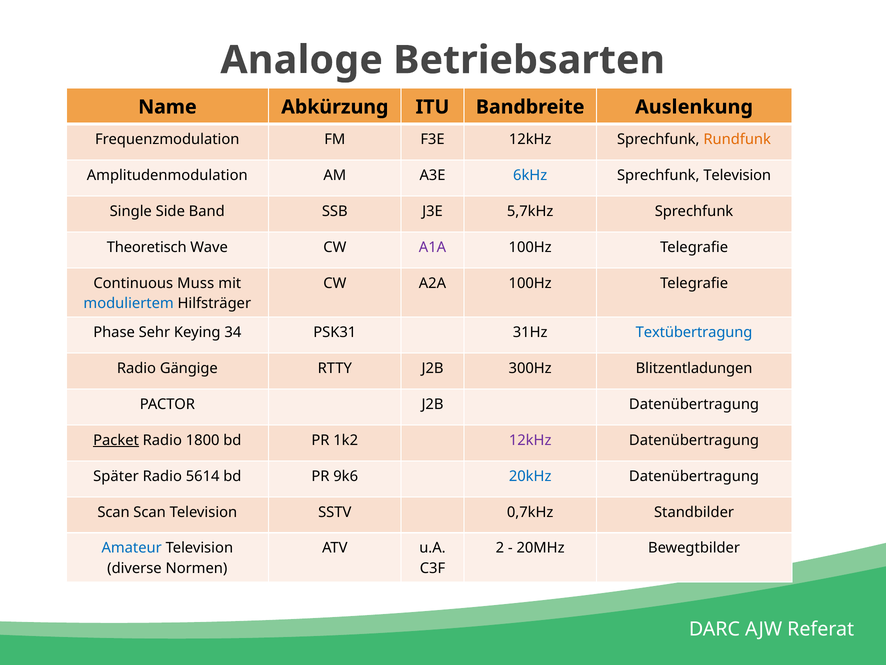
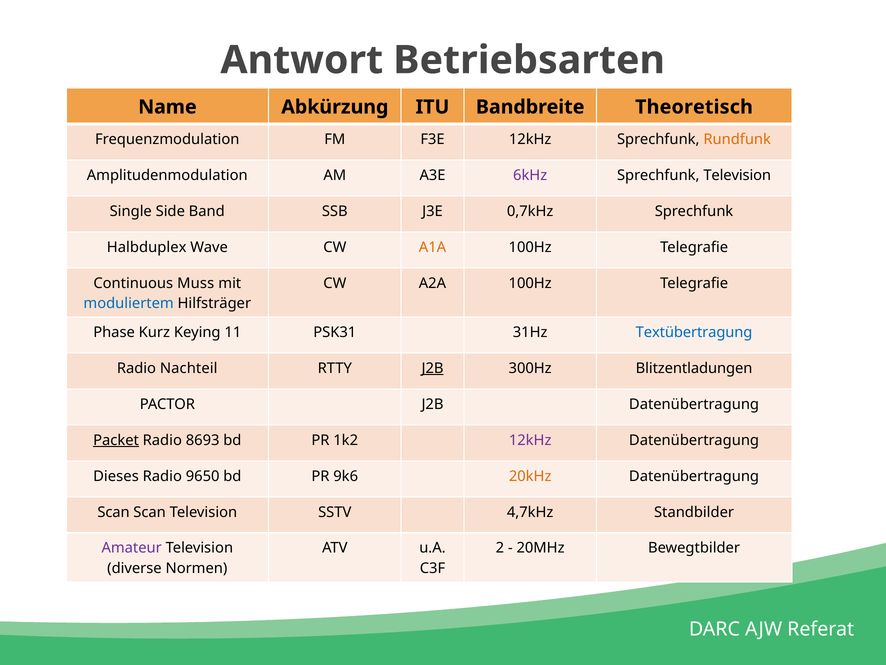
Analoge: Analoge -> Antwort
Auslenkung: Auslenkung -> Theoretisch
6kHz colour: blue -> purple
5,7kHz: 5,7kHz -> 0,7kHz
Theoretisch: Theoretisch -> Halbduplex
A1A colour: purple -> orange
Sehr: Sehr -> Kurz
34: 34 -> 11
Gängige: Gängige -> Nachteil
J2B at (433, 368) underline: none -> present
1800: 1800 -> 8693
Später: Später -> Dieses
5614: 5614 -> 9650
20kHz colour: blue -> orange
0,7kHz: 0,7kHz -> 4,7kHz
Amateur colour: blue -> purple
